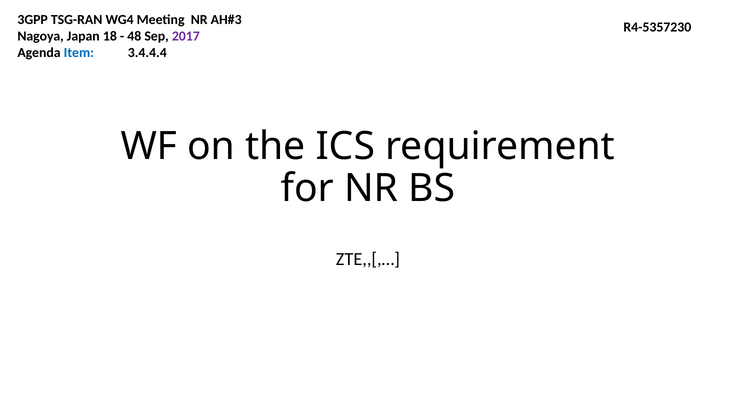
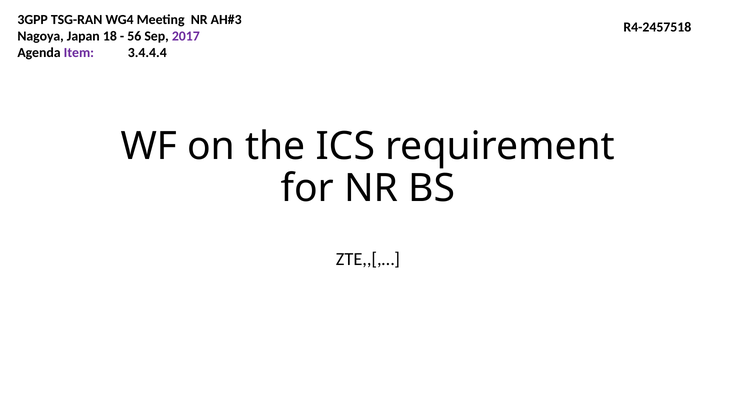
R4-5357230: R4-5357230 -> R4-2457518
48: 48 -> 56
Item colour: blue -> purple
